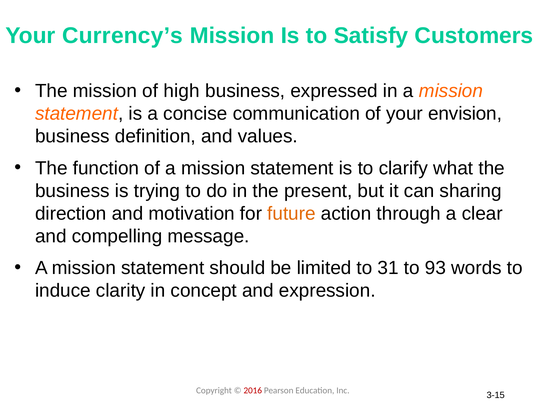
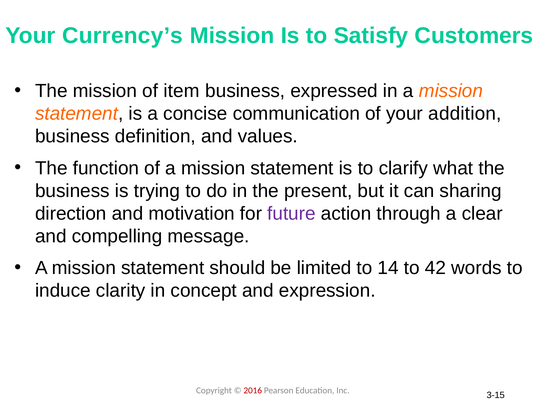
high: high -> item
envision: envision -> addition
future colour: orange -> purple
31: 31 -> 14
93: 93 -> 42
